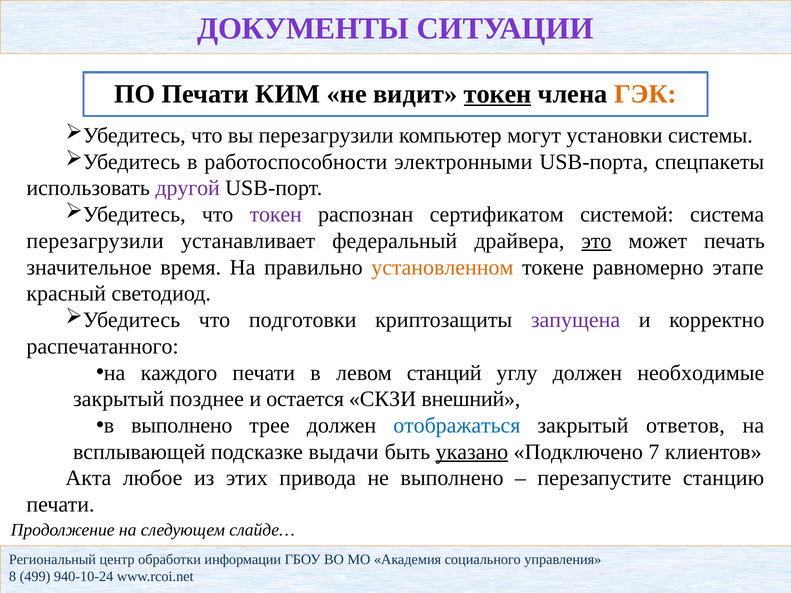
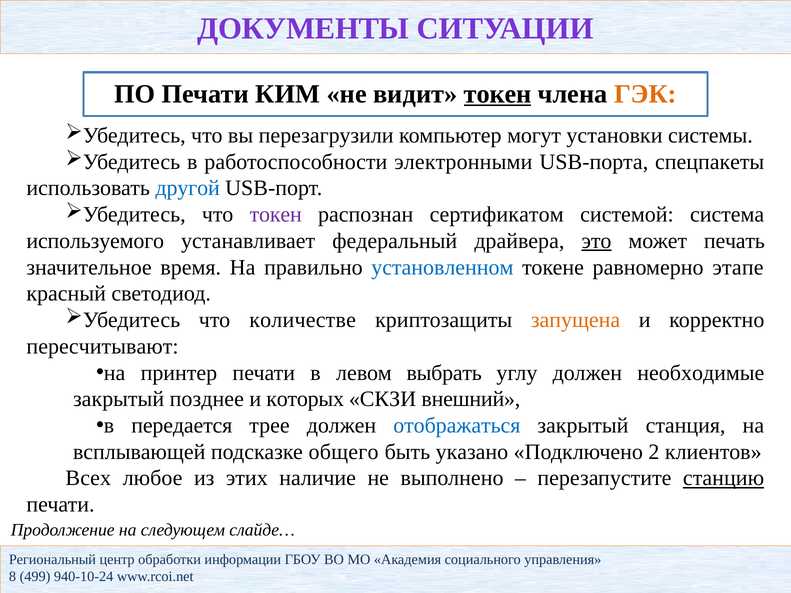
другой colour: purple -> blue
перезагрузили at (95, 241): перезагрузили -> используемого
установленном colour: orange -> blue
подготовки: подготовки -> количестве
запущена colour: purple -> orange
распечатанного: распечатанного -> пересчитывают
каждого: каждого -> принтер
станций: станций -> выбрать
остается: остается -> которых
в выполнено: выполнено -> передается
ответов: ответов -> станция
выдачи: выдачи -> общего
указано underline: present -> none
7: 7 -> 2
Акта: Акта -> Всех
привода: привода -> наличие
станцию underline: none -> present
